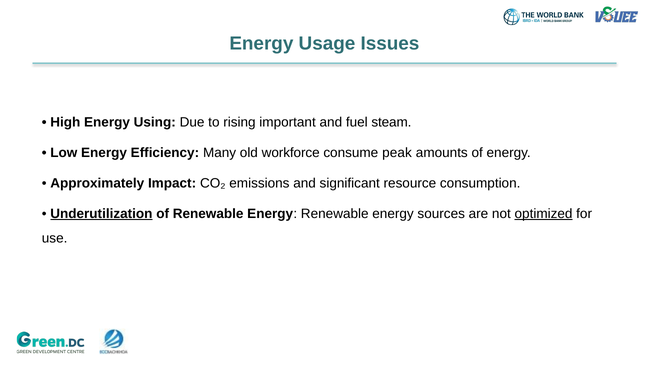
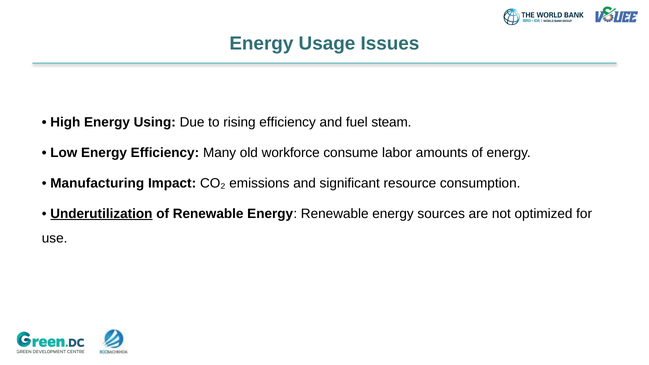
rising important: important -> efficiency
peak: peak -> labor
Approximately: Approximately -> Manufacturing
optimized underline: present -> none
